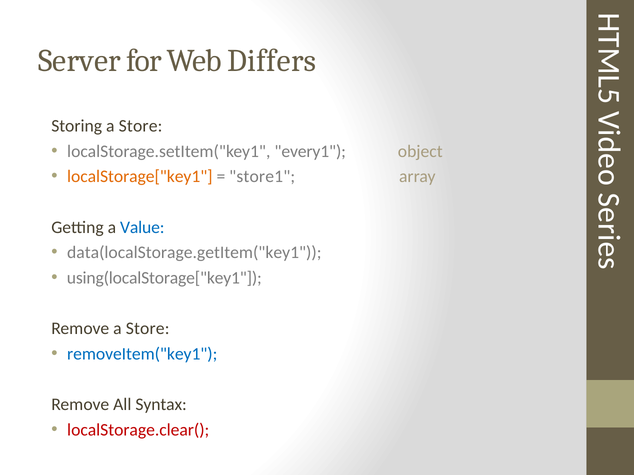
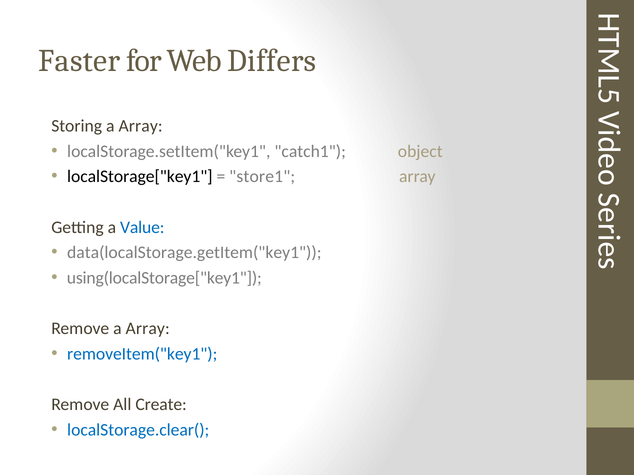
Server: Server -> Faster
Storing a Store: Store -> Array
every1: every1 -> catch1
localStorage["key1 colour: orange -> black
Remove a Store: Store -> Array
Syntax: Syntax -> Create
localStorage.clear( colour: red -> blue
